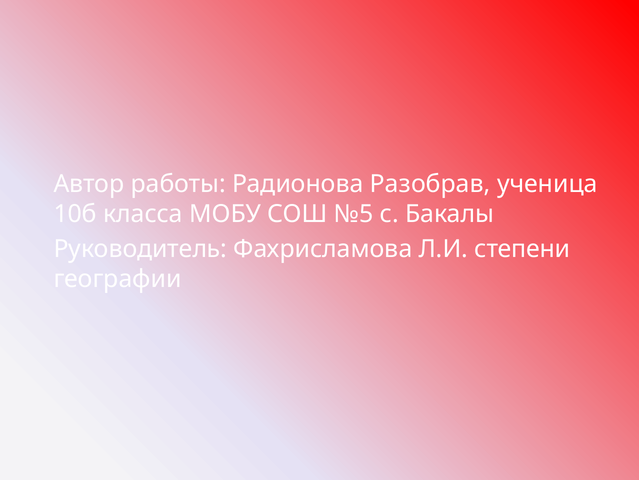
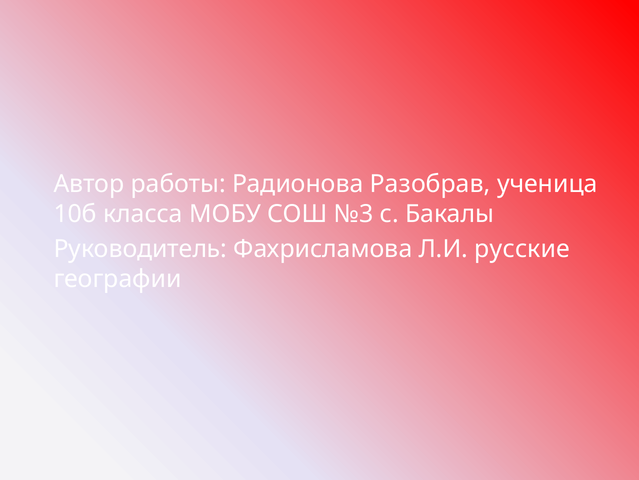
№5: №5 -> №3
степени: степени -> русские
